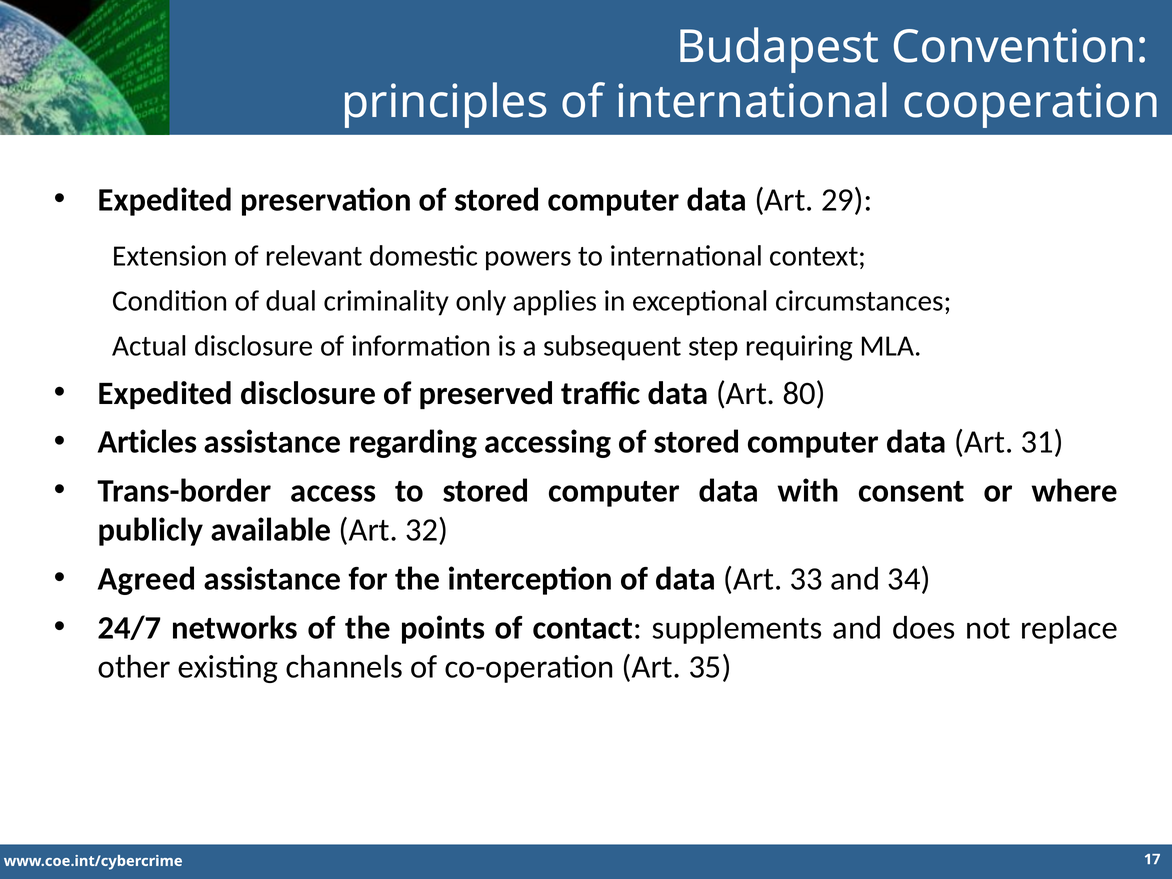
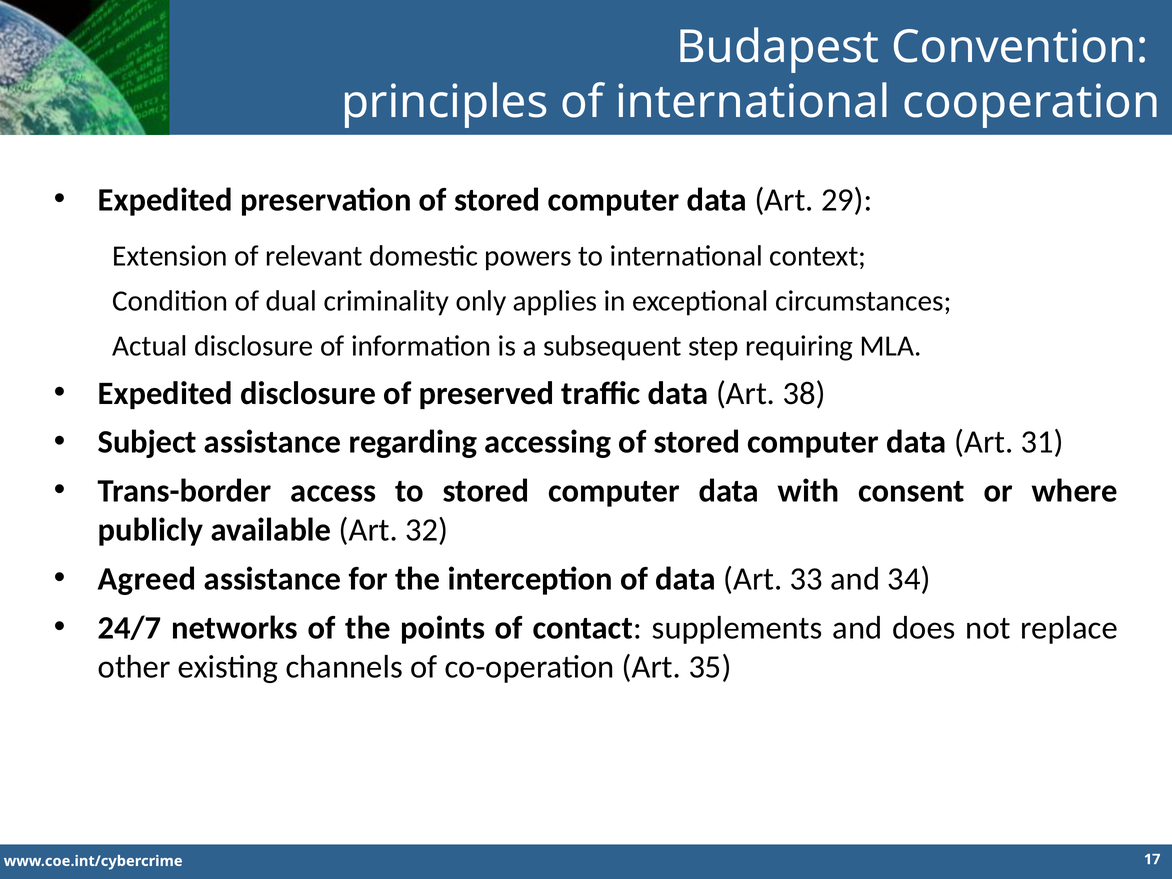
80: 80 -> 38
Articles: Articles -> Subject
